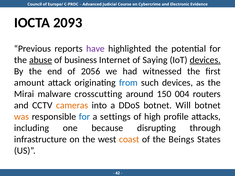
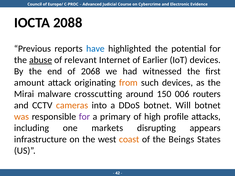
2093: 2093 -> 2088
have colour: purple -> blue
business: business -> relevant
Saying: Saying -> Earlier
devices at (205, 60) underline: present -> none
2056: 2056 -> 2068
from colour: blue -> orange
004: 004 -> 006
for at (84, 117) colour: blue -> purple
settings: settings -> primary
because: because -> markets
through: through -> appears
